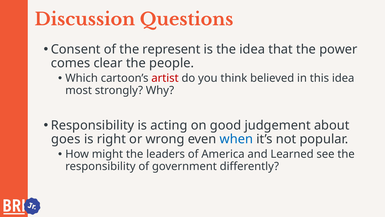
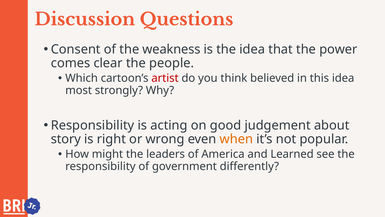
represent: represent -> weakness
goes: goes -> story
when colour: blue -> orange
